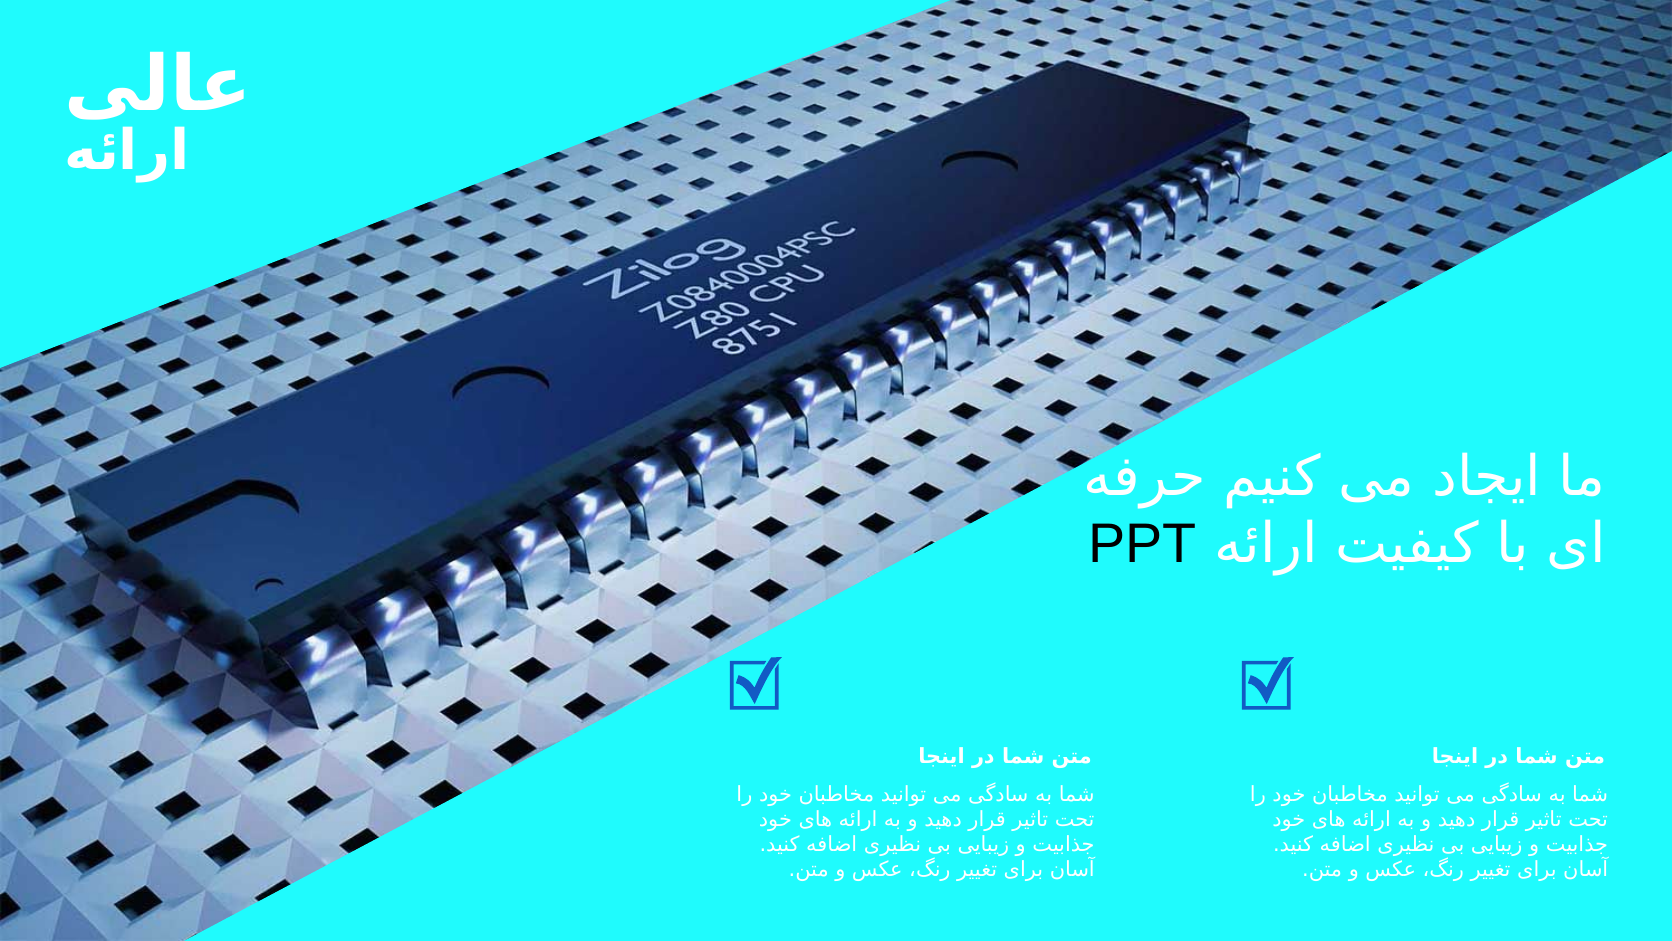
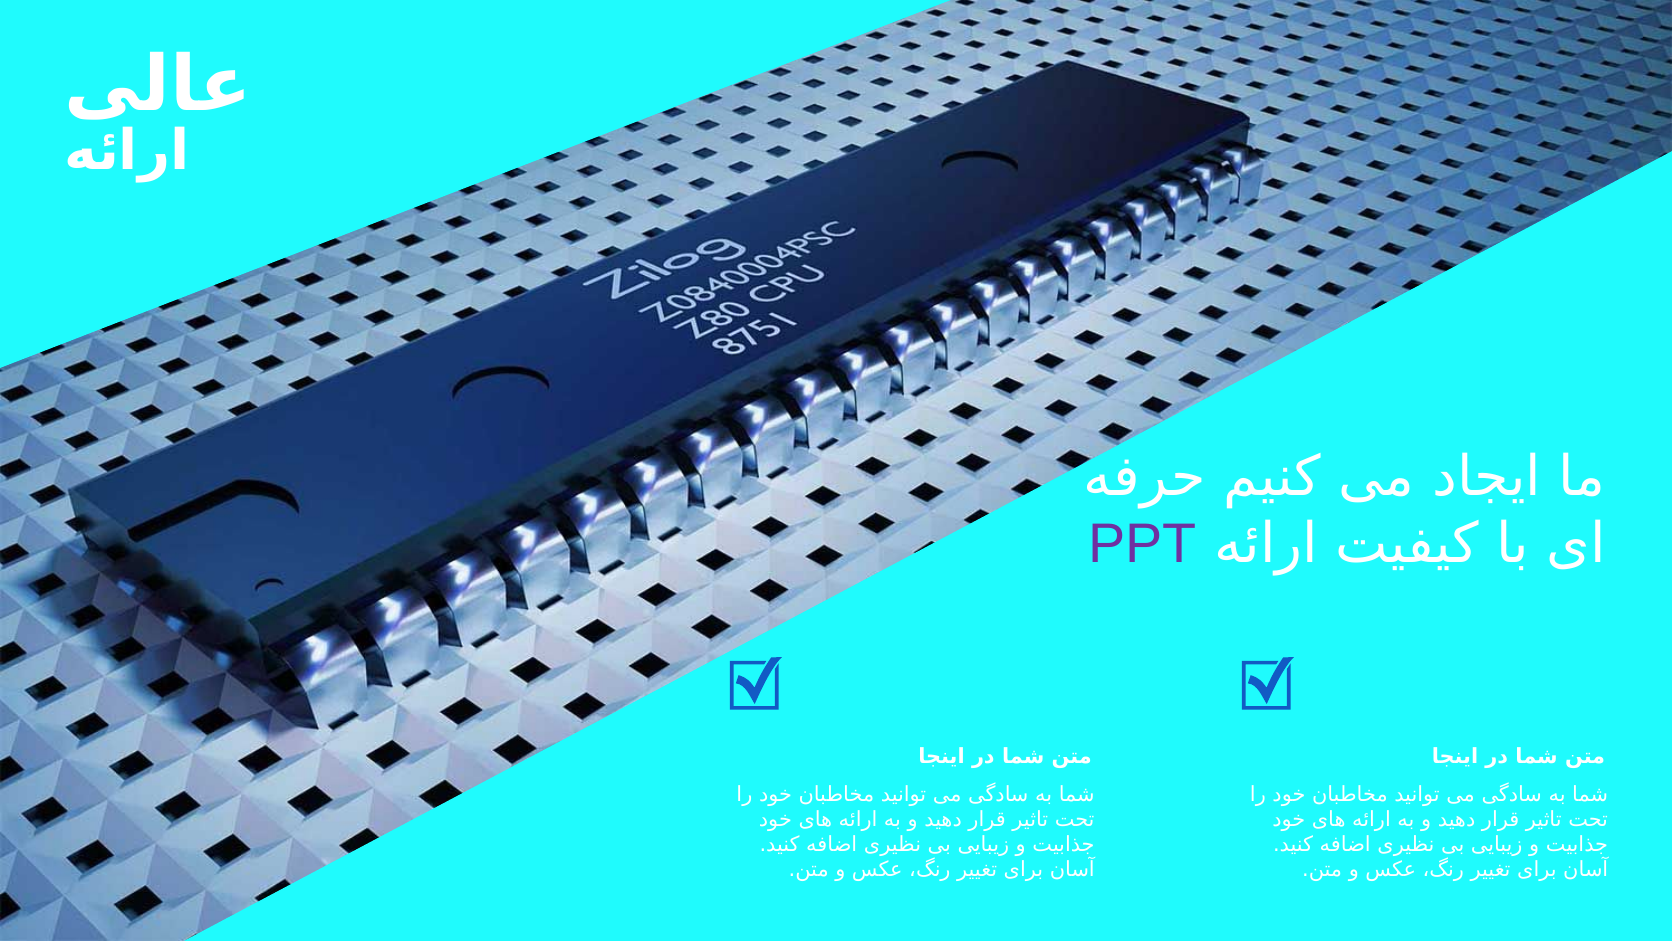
PPT colour: black -> purple
